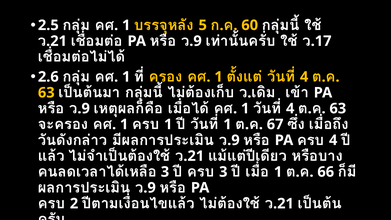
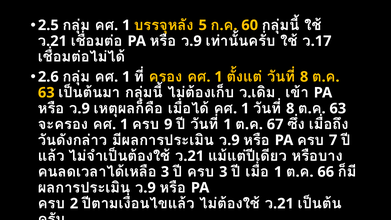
4 at (304, 77): 4 -> 8
4 at (290, 108): 4 -> 8
1 at (168, 124): 1 -> 9
4 at (333, 140): 4 -> 7
